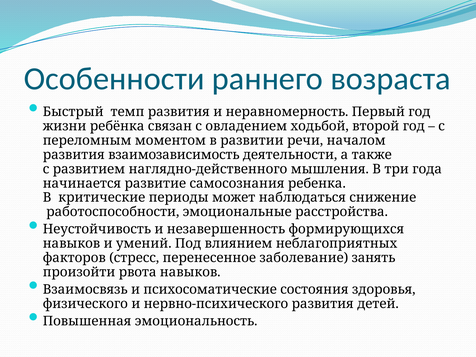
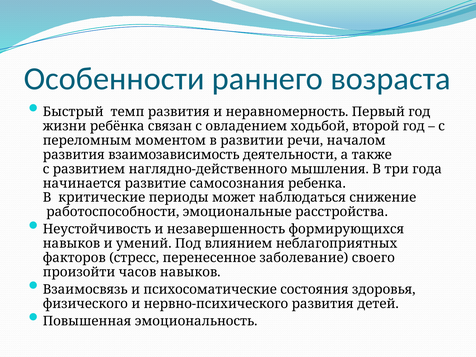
занять: занять -> своего
рвота: рвота -> часов
